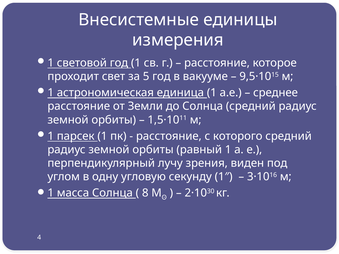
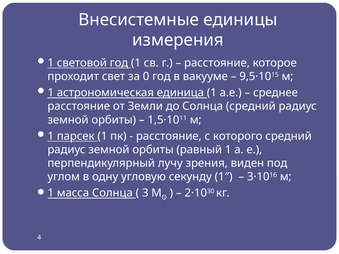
5: 5 -> 0
8: 8 -> 3
